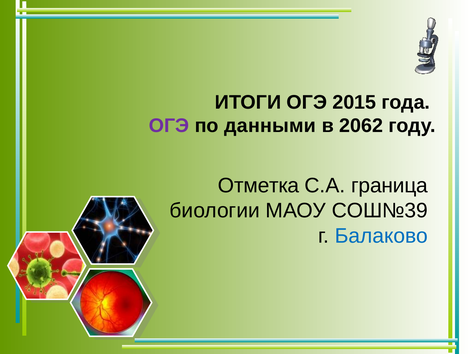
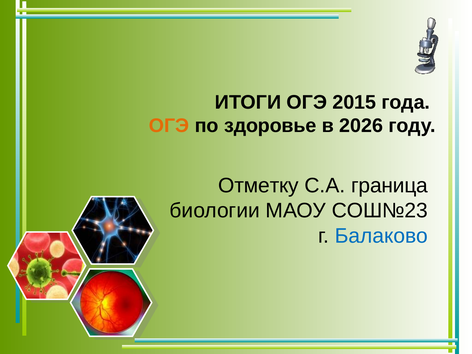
ОГЭ at (169, 126) colour: purple -> orange
данными: данными -> здоровье
2062: 2062 -> 2026
Отметка: Отметка -> Отметку
СОШ№39: СОШ№39 -> СОШ№23
